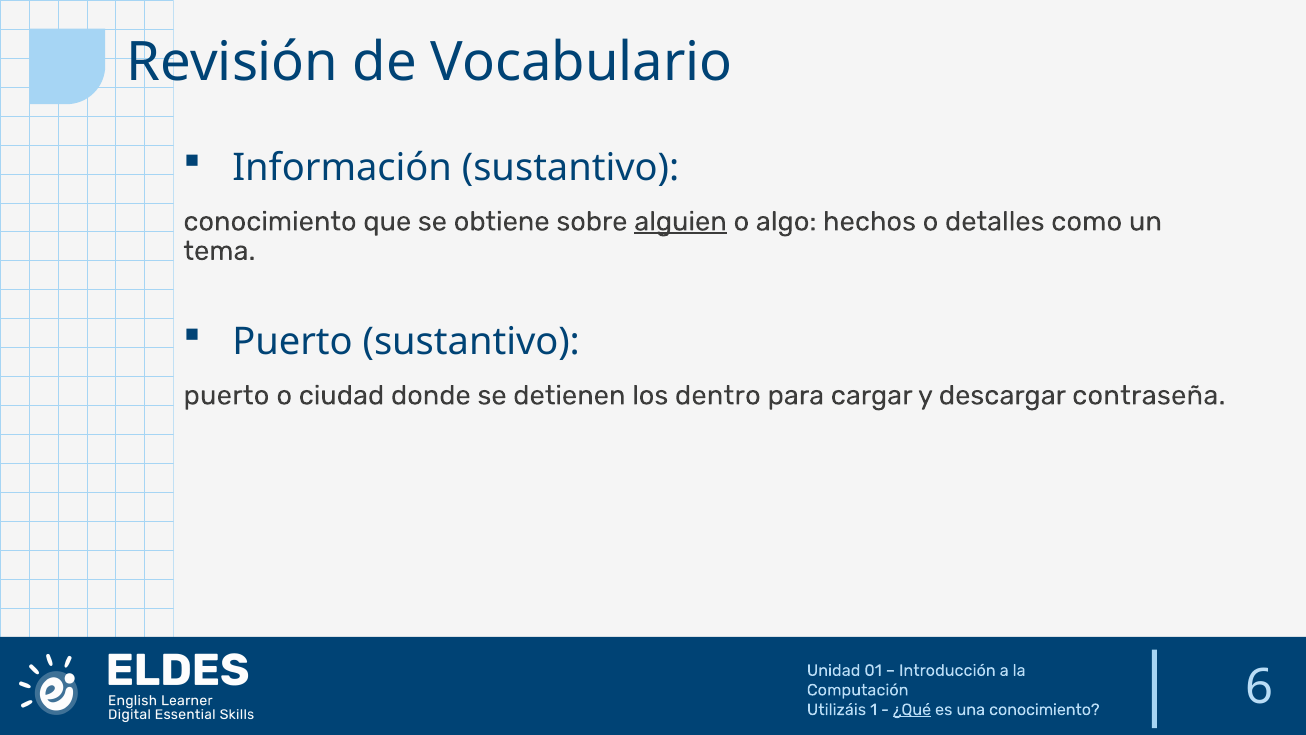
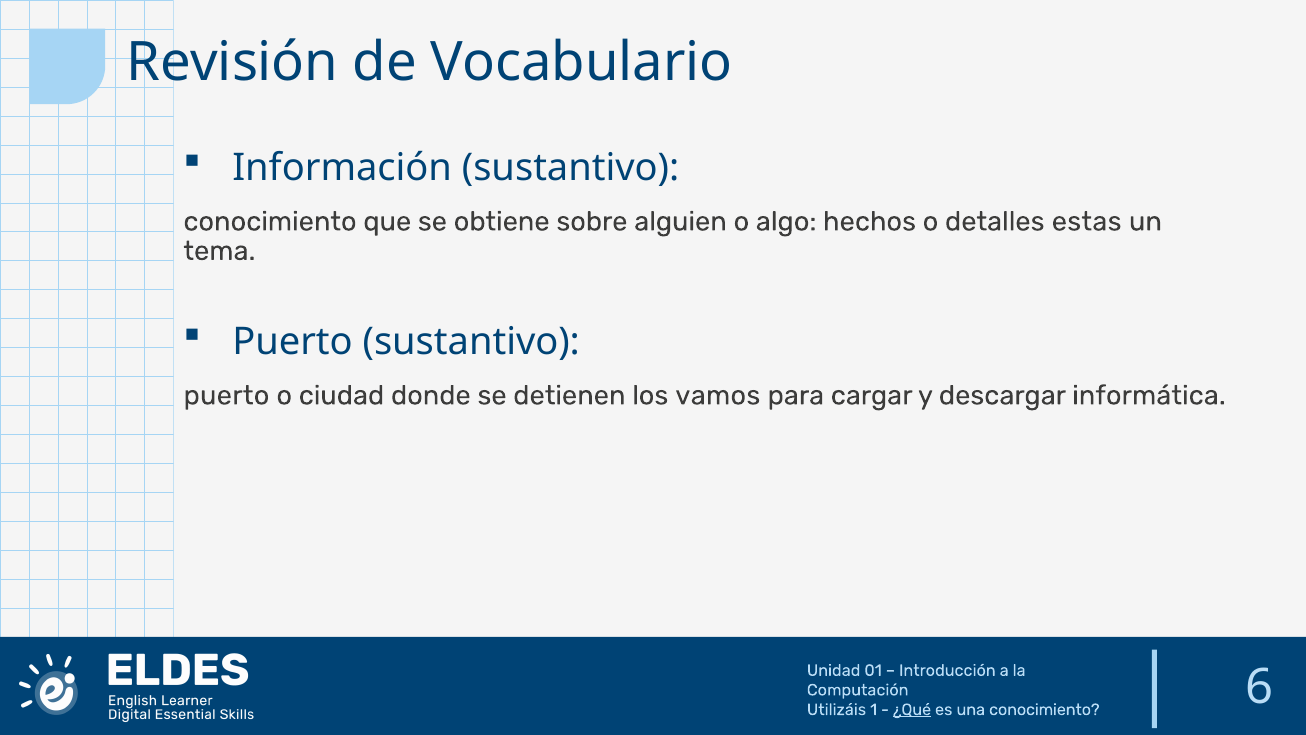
alguien underline: present -> none
como: como -> estas
dentro: dentro -> vamos
contraseña: contraseña -> informática
